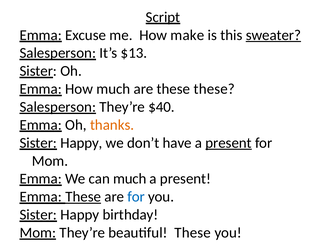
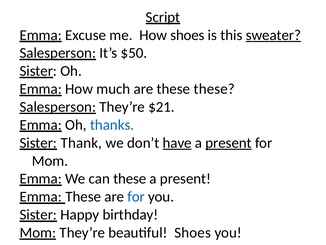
How make: make -> shoes
$13: $13 -> $50
$40: $40 -> $21
thanks colour: orange -> blue
Happy at (81, 143): Happy -> Thank
have underline: none -> present
can much: much -> these
These at (83, 196) underline: present -> none
beautiful These: These -> Shoes
